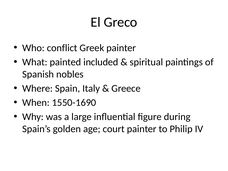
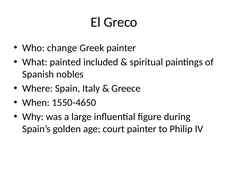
conflict: conflict -> change
1550-1690: 1550-1690 -> 1550-4650
